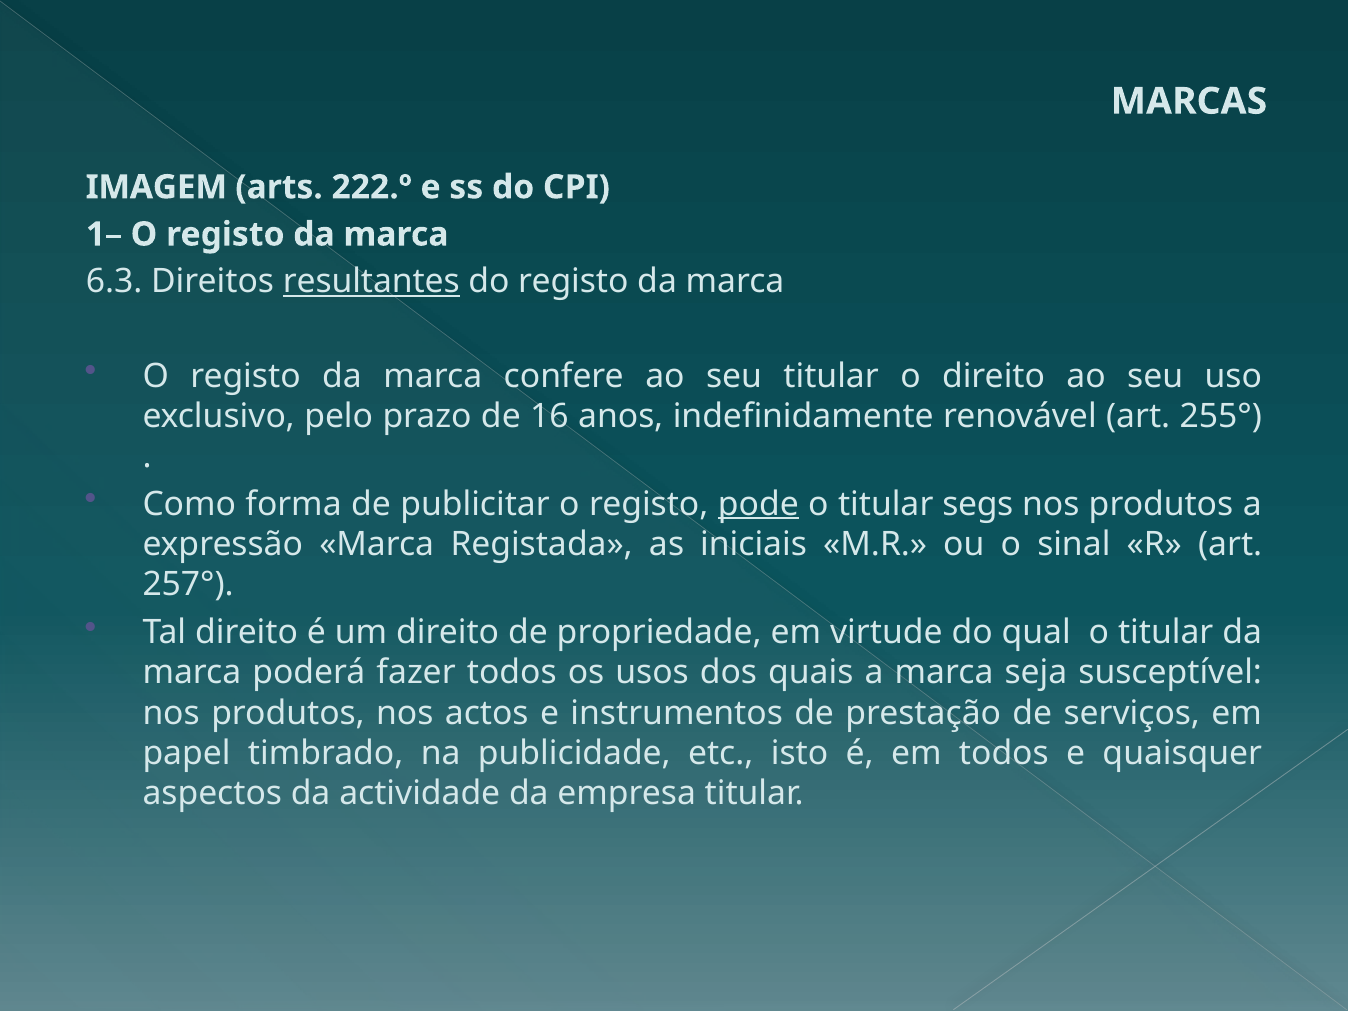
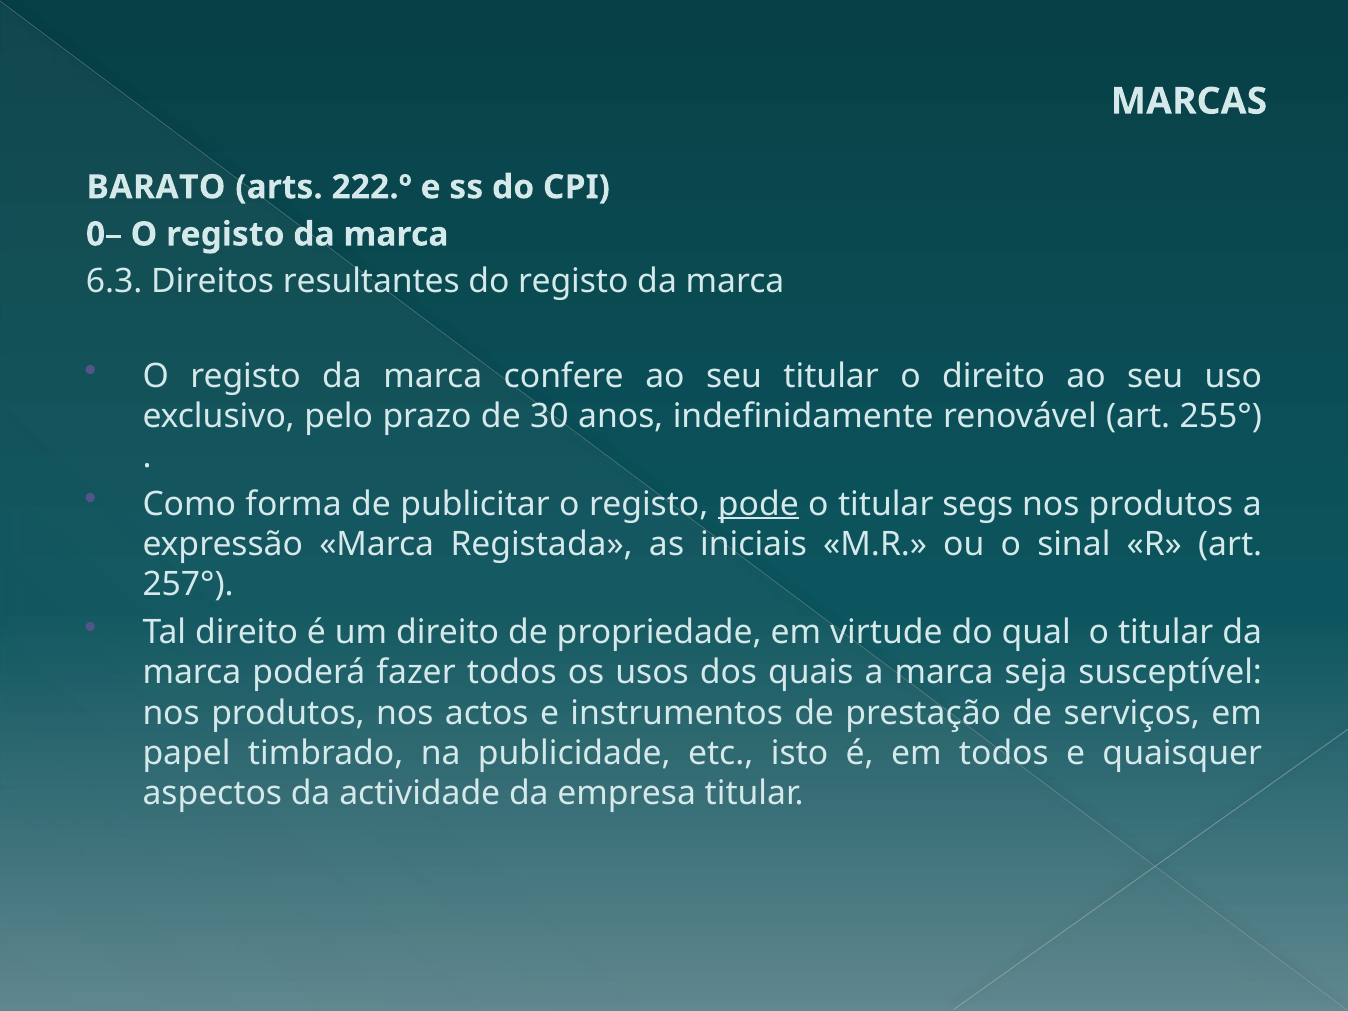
IMAGEM: IMAGEM -> BARATO
1–: 1– -> 0–
resultantes underline: present -> none
16: 16 -> 30
